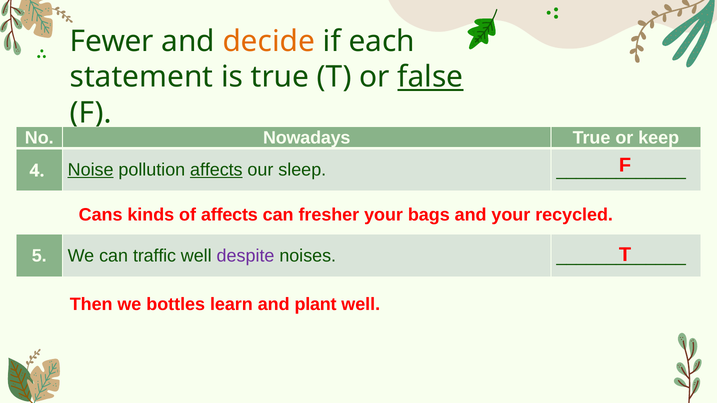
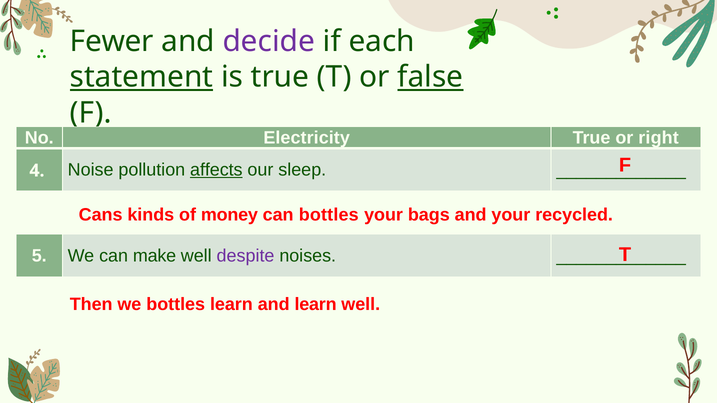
decide colour: orange -> purple
statement underline: none -> present
Nowadays: Nowadays -> Electricity
keep: keep -> right
Noise underline: present -> none
of affects: affects -> money
can fresher: fresher -> bottles
traffic: traffic -> make
and plant: plant -> learn
